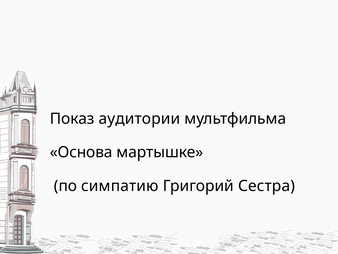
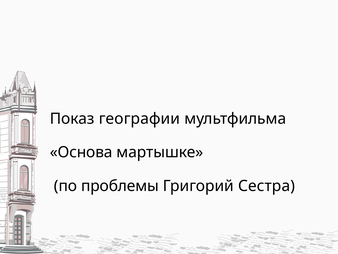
аудитории: аудитории -> географии
симпатию: симпатию -> проблемы
